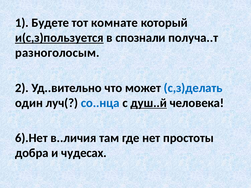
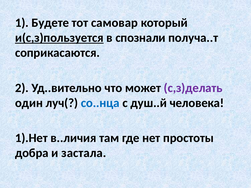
комнате: комнате -> самовар
разноголосым: разноголосым -> соприкасаются
с,з)делать colour: blue -> purple
душ..й underline: present -> none
6).Нет: 6).Нет -> 1).Нет
чудесах: чудесах -> застала
